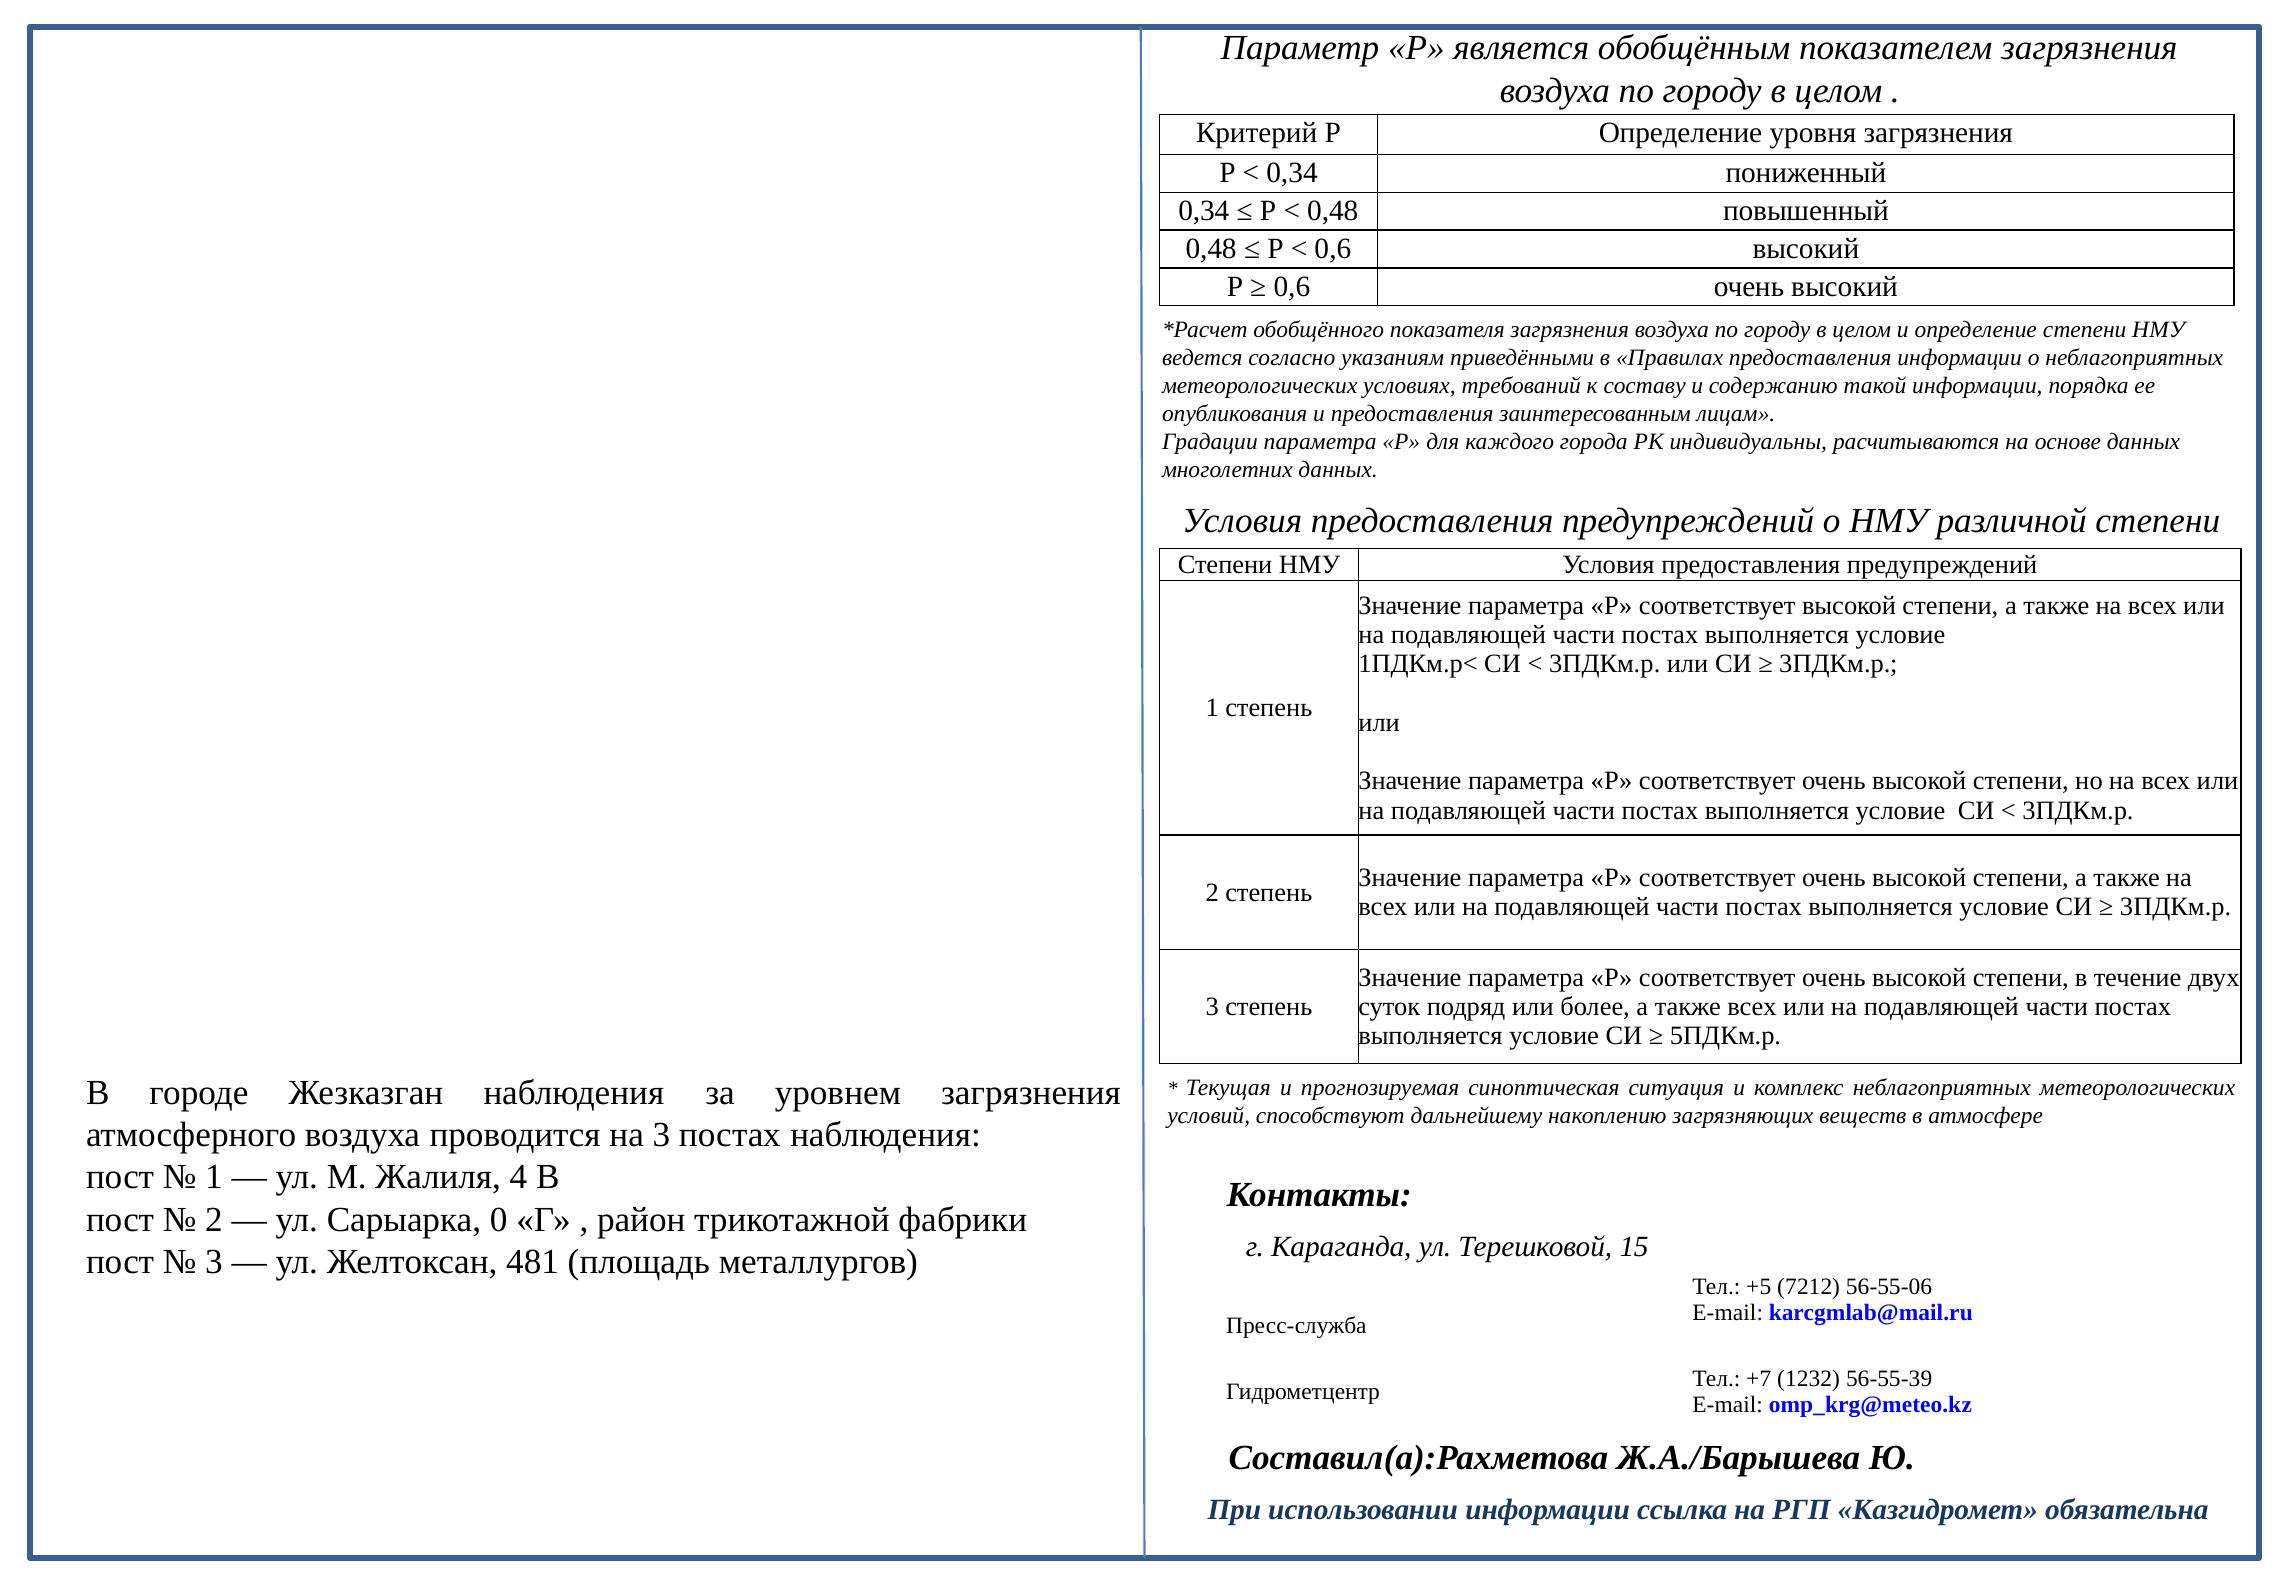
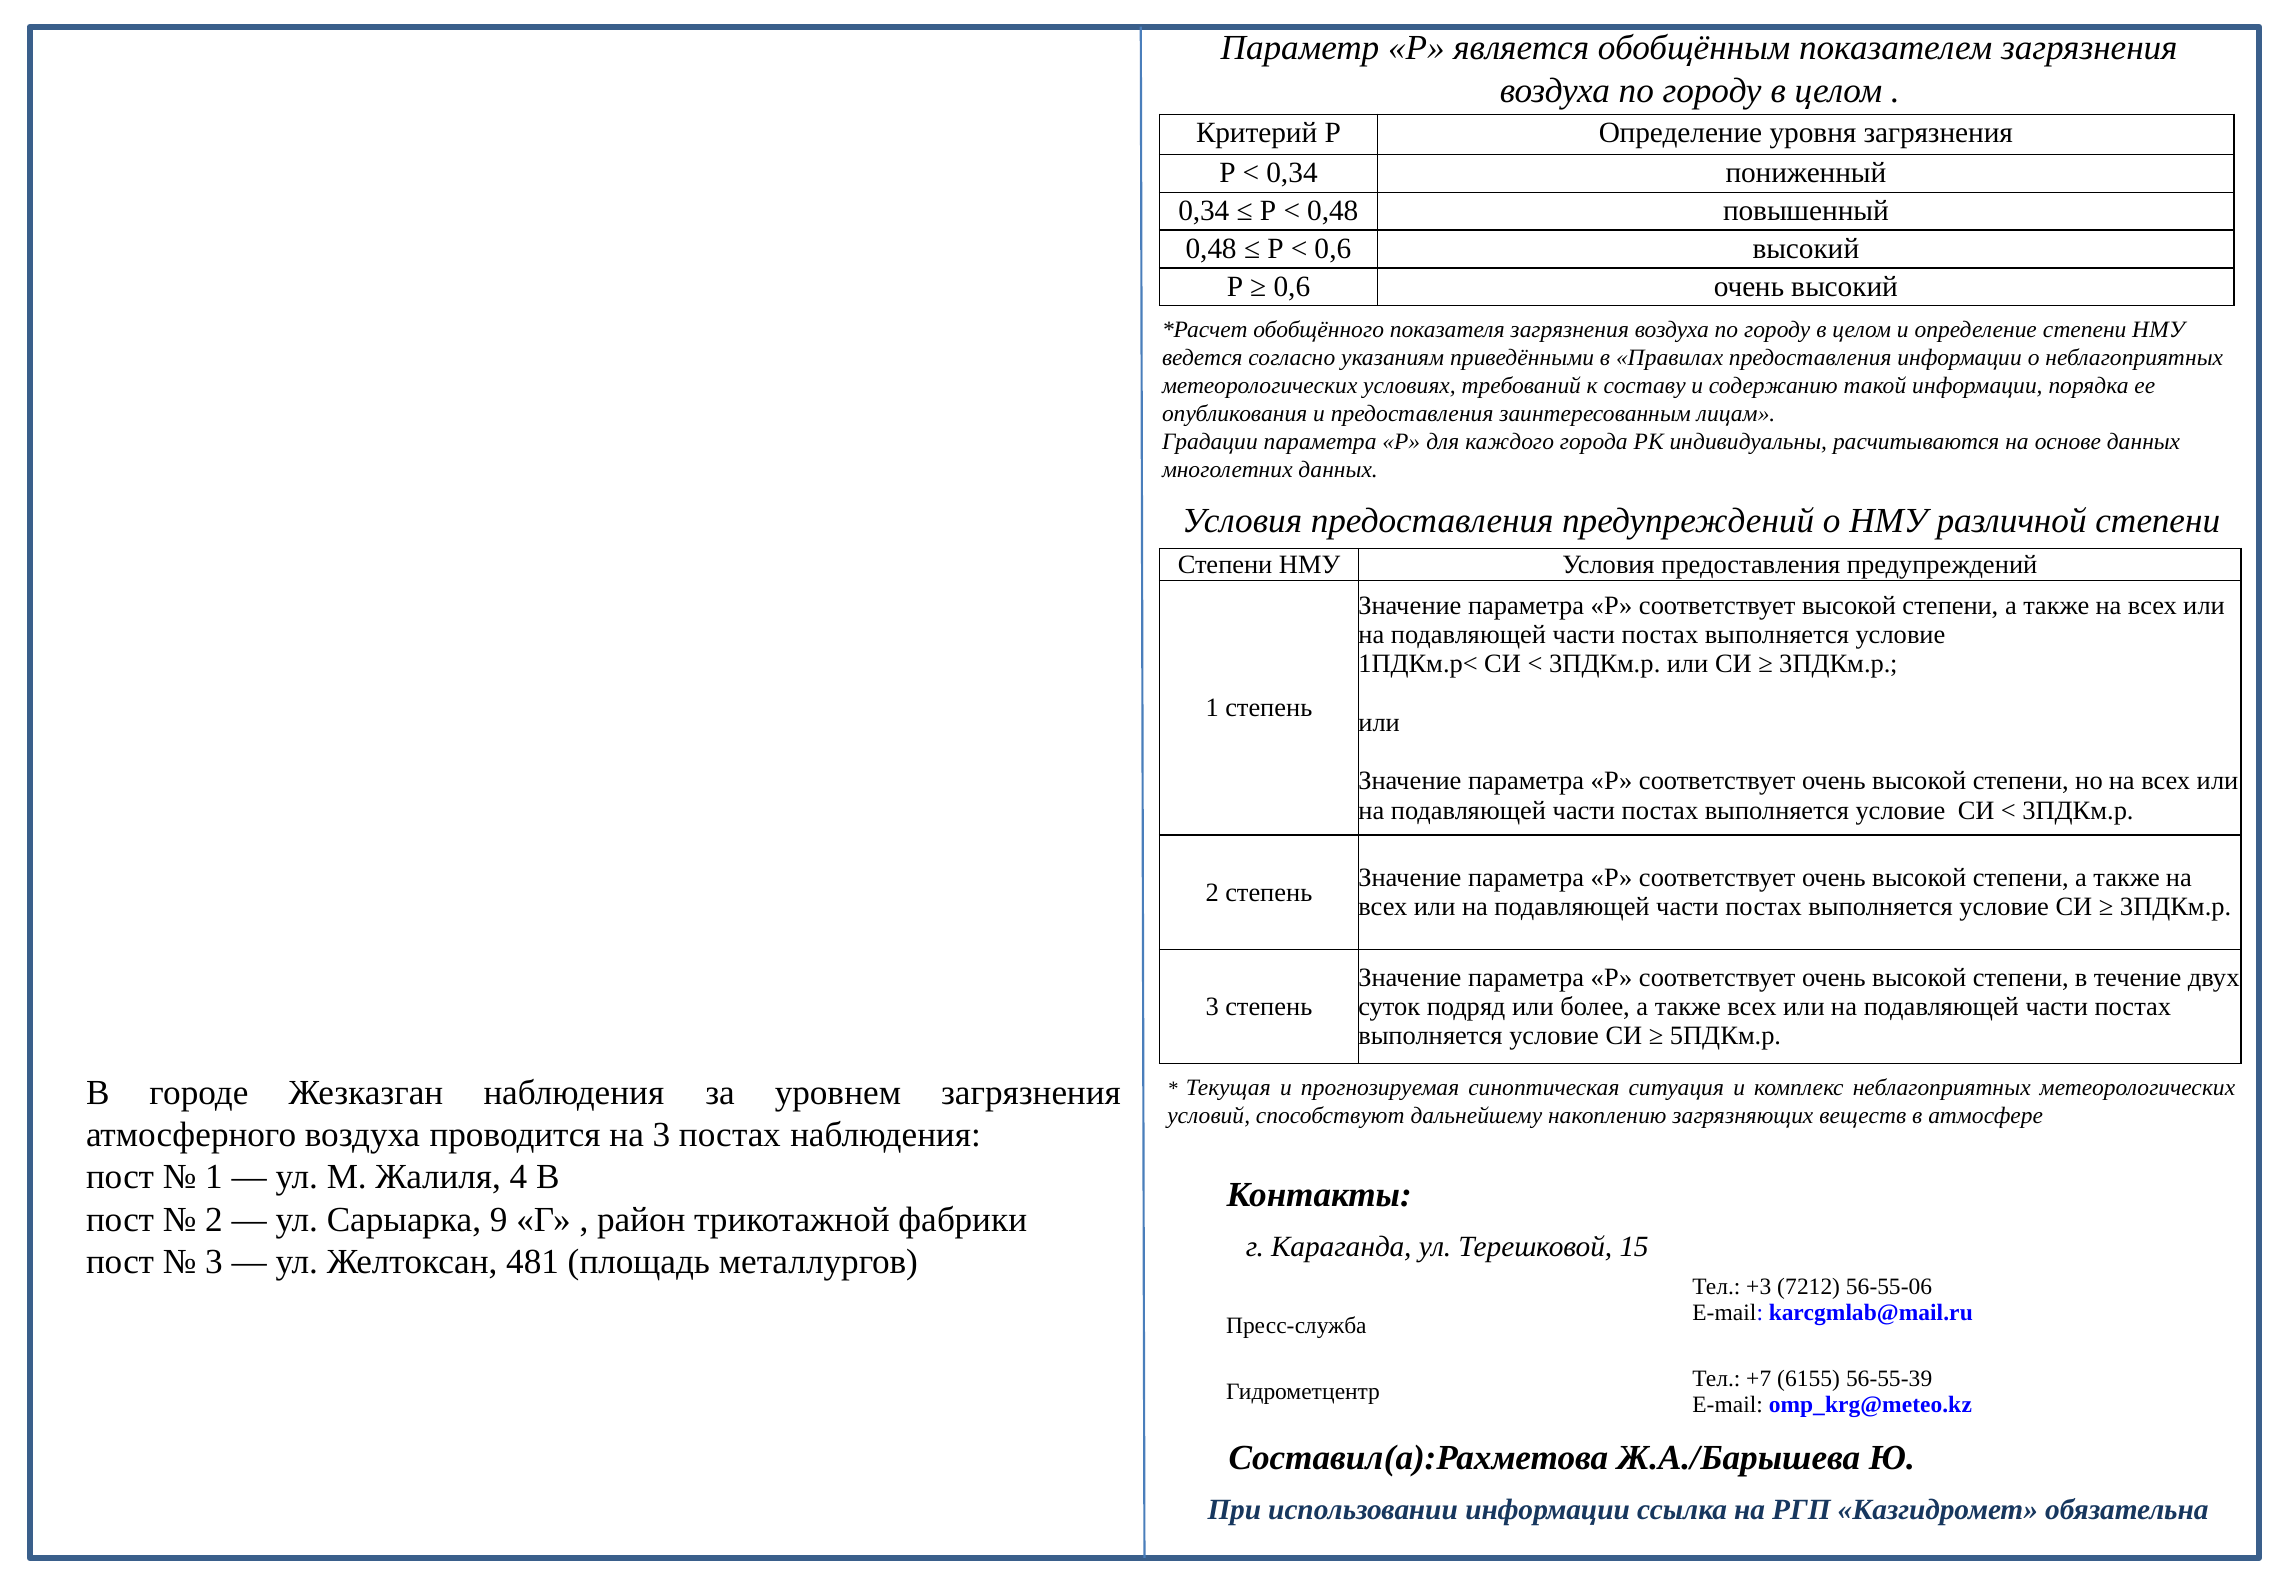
0: 0 -> 9
+5: +5 -> +3
1232: 1232 -> 6155
